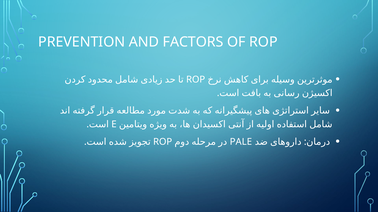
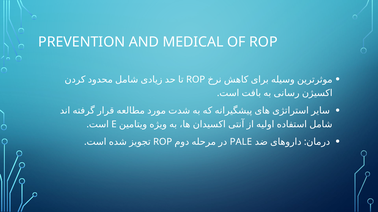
FACTORS: FACTORS -> MEDICAL
